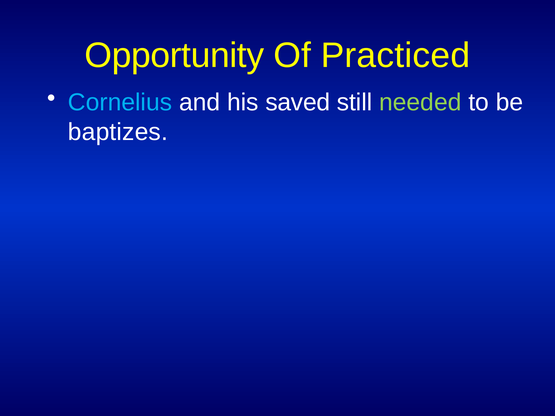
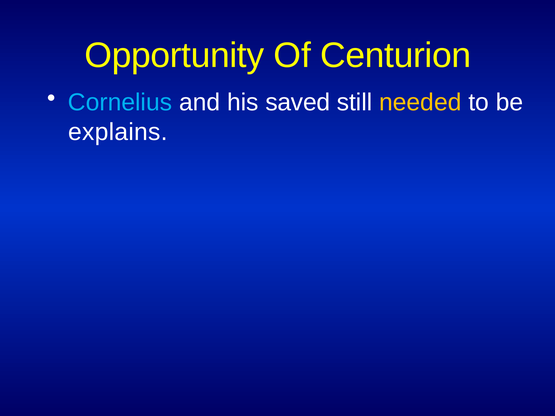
Practiced: Practiced -> Centurion
needed colour: light green -> yellow
baptizes: baptizes -> explains
